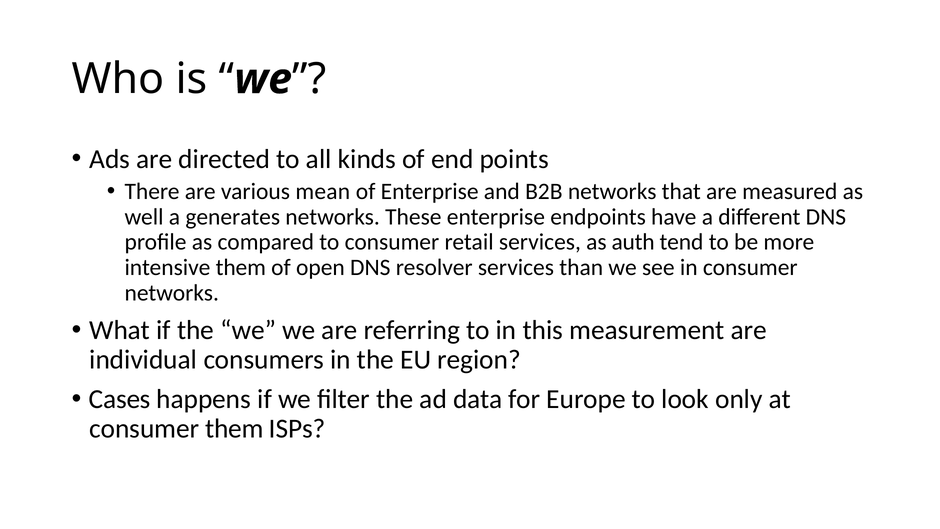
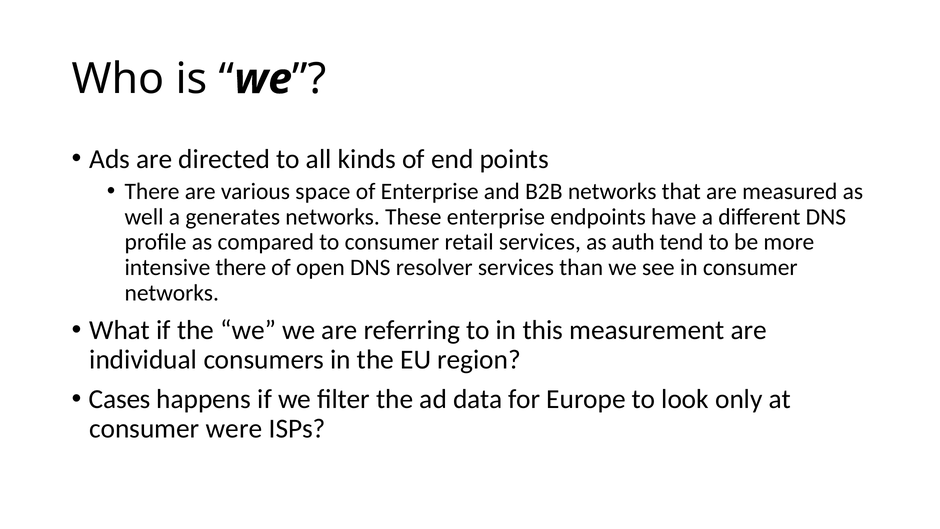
mean: mean -> space
intensive them: them -> there
consumer them: them -> were
